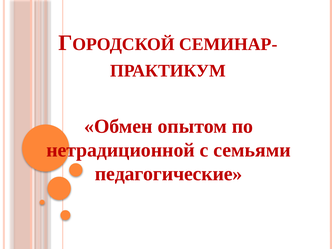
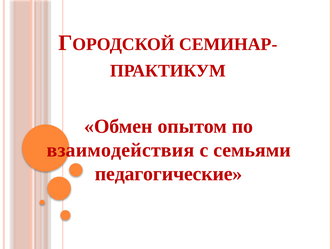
нетрадиционной: нетрадиционной -> взаимодействия
